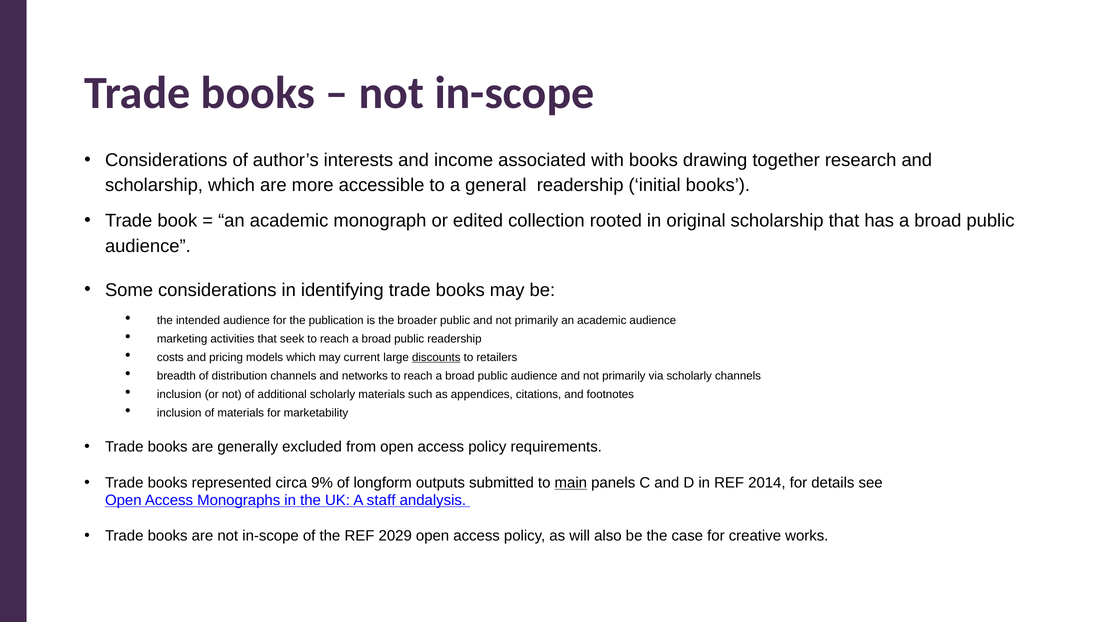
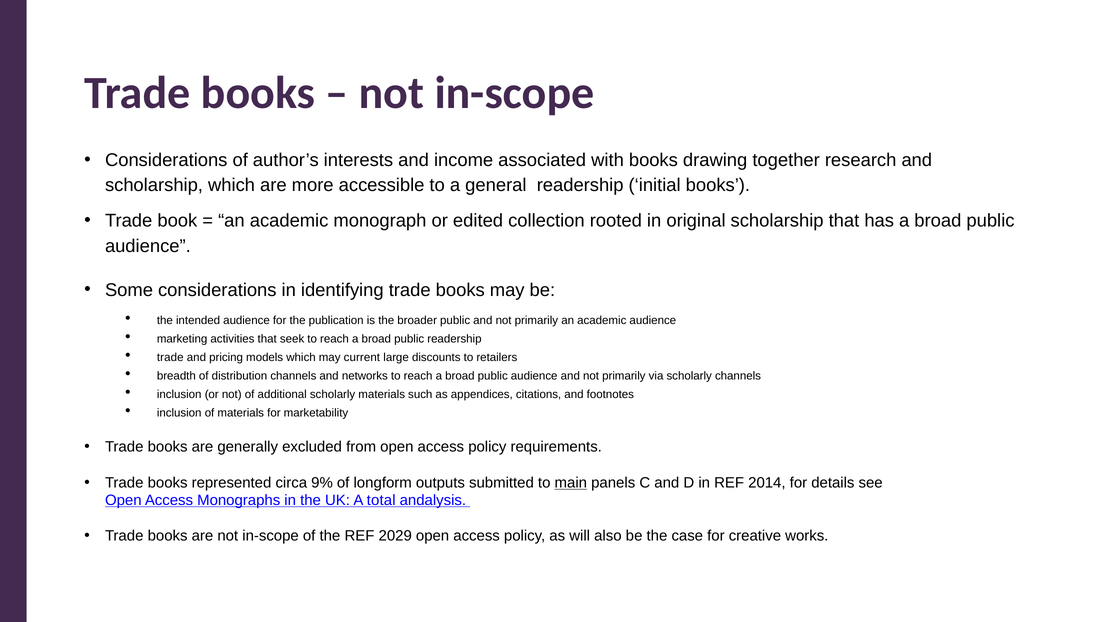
costs at (170, 357): costs -> trade
discounts underline: present -> none
staff: staff -> total
